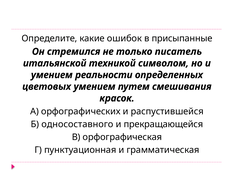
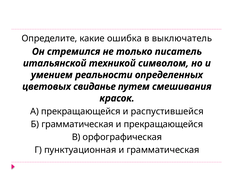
ошибок: ошибок -> ошибка
присыпанные: присыпанные -> выключатель
цветовых умением: умением -> свиданье
А орфографических: орфографических -> прекращающейся
Б односоставного: односоставного -> грамматическая
